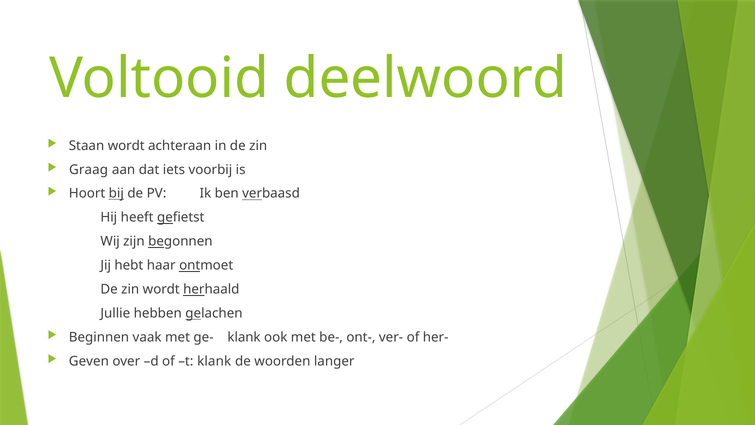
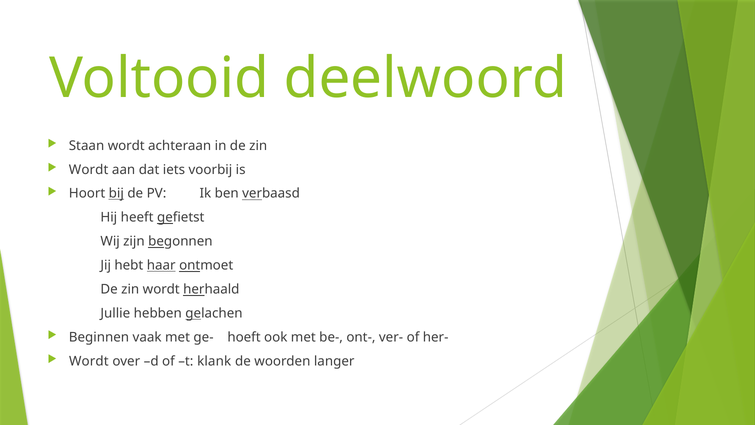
Graag at (89, 170): Graag -> Wordt
haar underline: none -> present
ge- klank: klank -> hoeft
Geven at (89, 361): Geven -> Wordt
